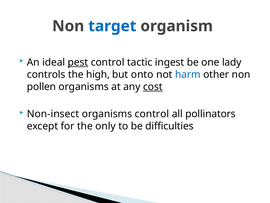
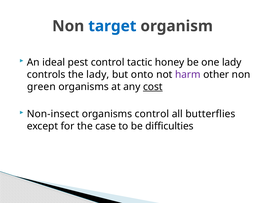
pest underline: present -> none
ingest: ingest -> honey
the high: high -> lady
harm colour: blue -> purple
pollen: pollen -> green
pollinators: pollinators -> butterflies
only: only -> case
